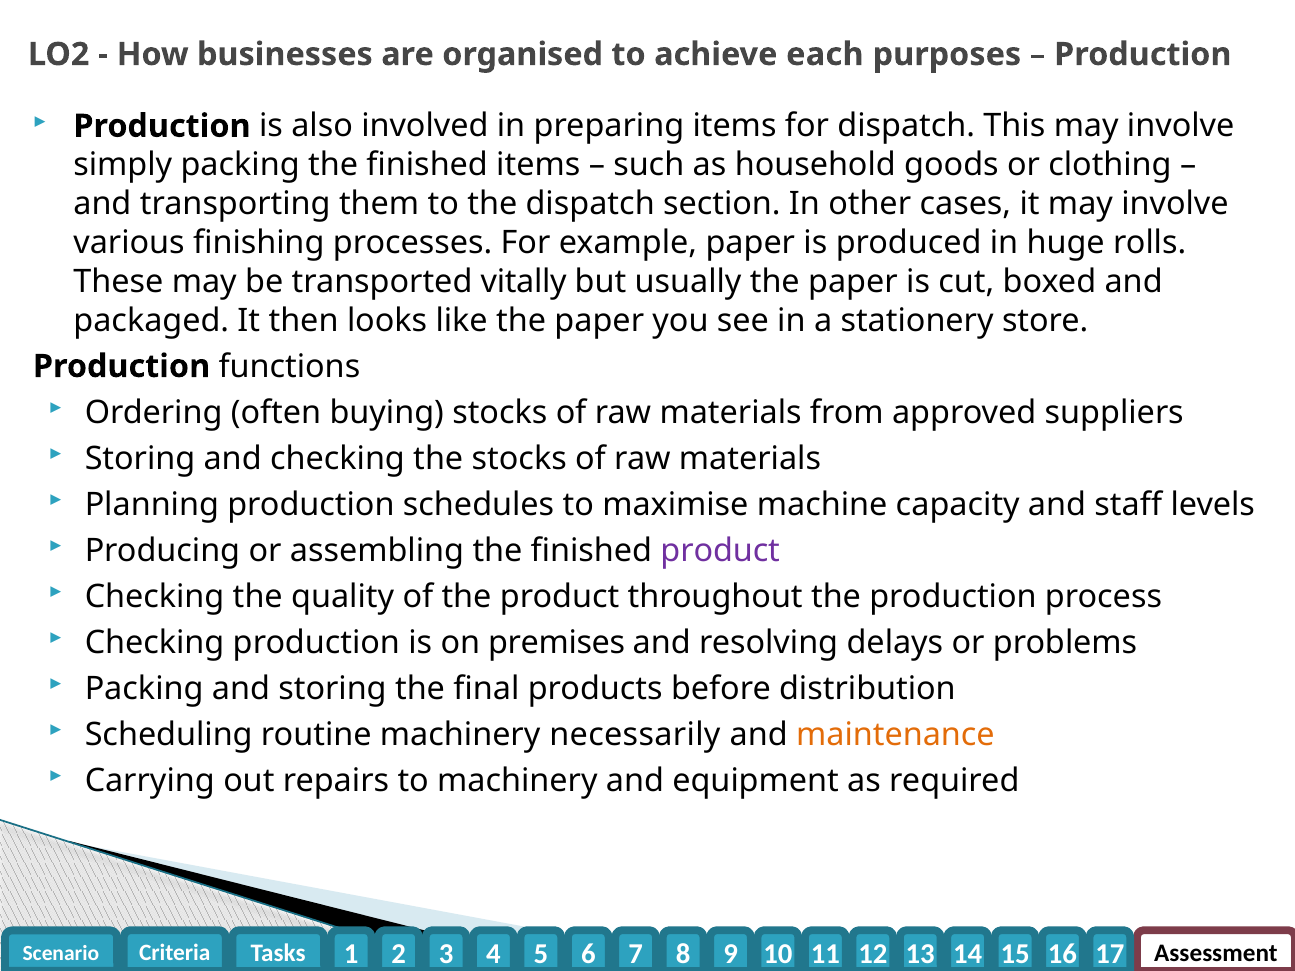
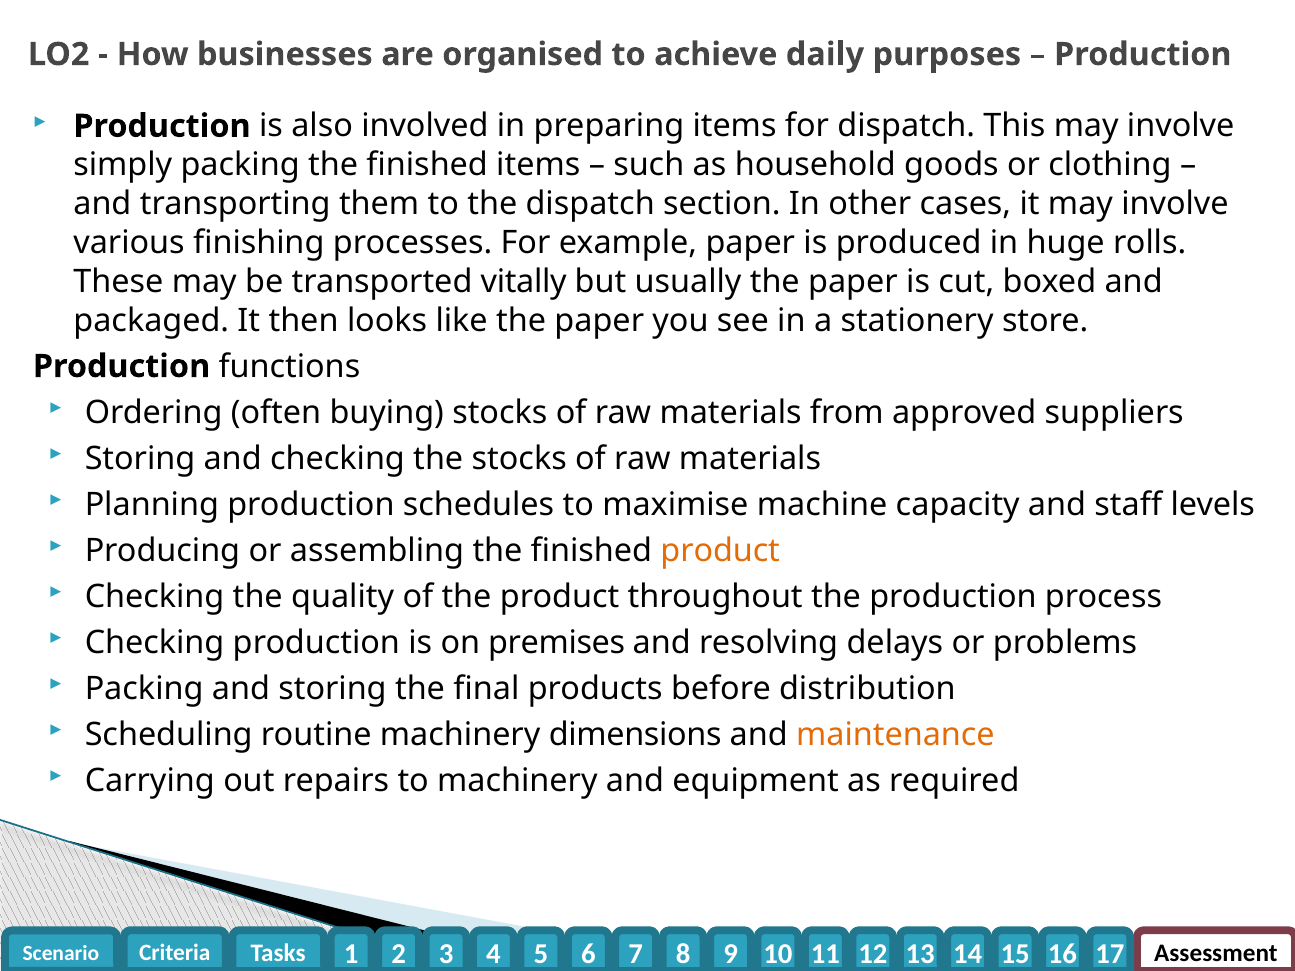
each: each -> daily
product at (720, 551) colour: purple -> orange
necessarily: necessarily -> dimensions
